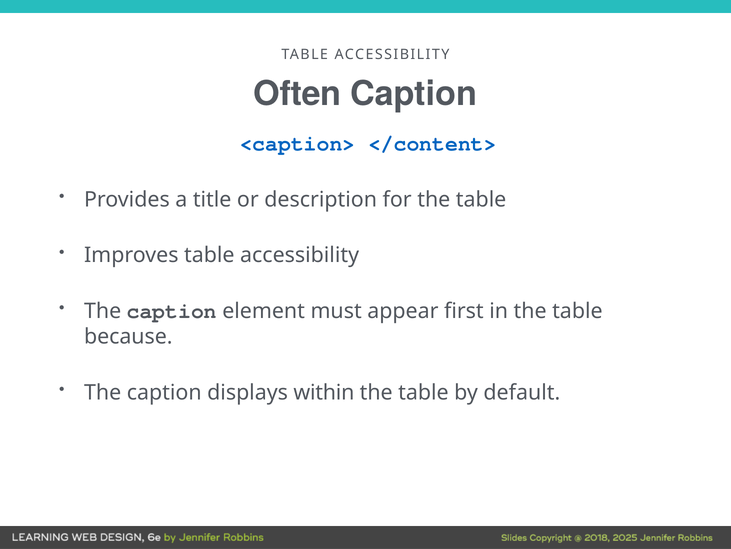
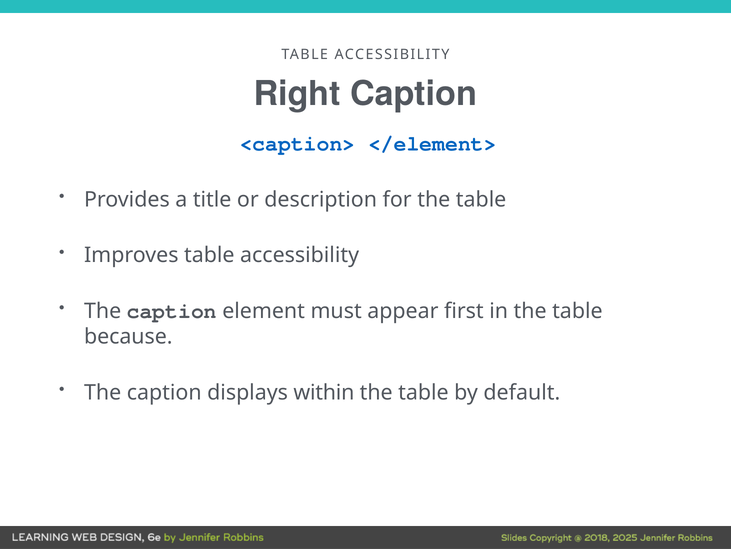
Often: Often -> Right
</content>: </content> -> </element>
